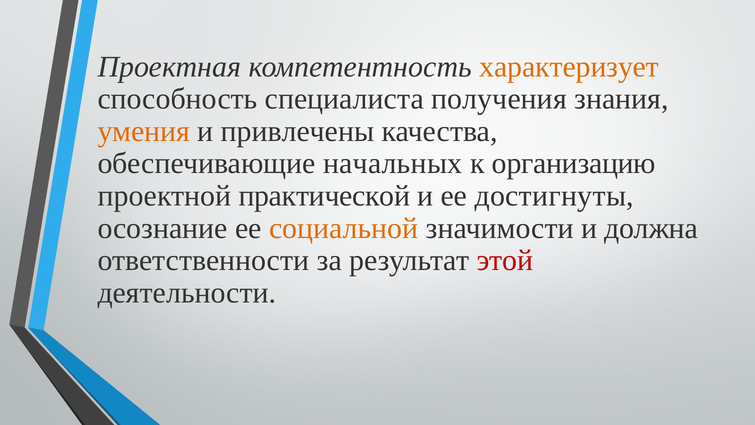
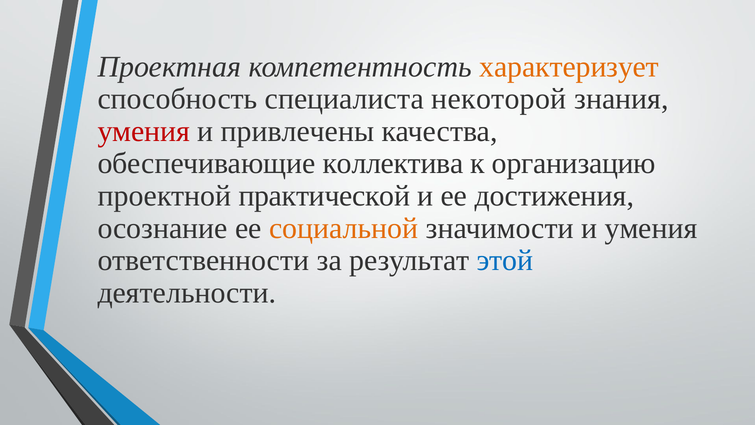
получения: получения -> некоторой
умения at (144, 131) colour: orange -> red
начальных: начальных -> коллектива
достигнуты: достигнуты -> достижения
и должна: должна -> умения
этой colour: red -> blue
